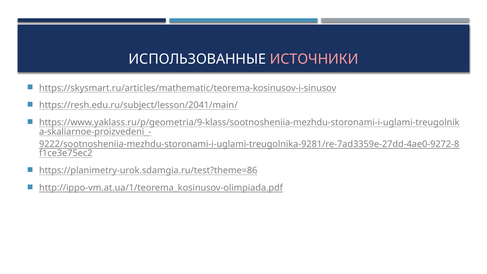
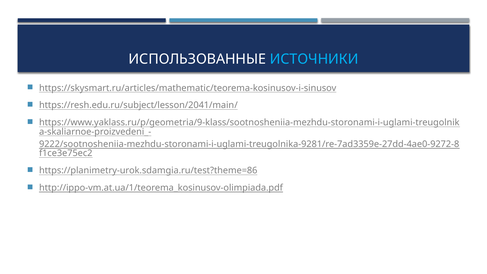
ИСТОЧНИКИ colour: pink -> light blue
